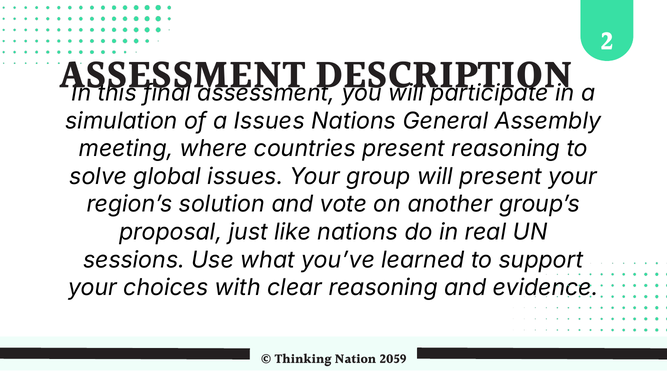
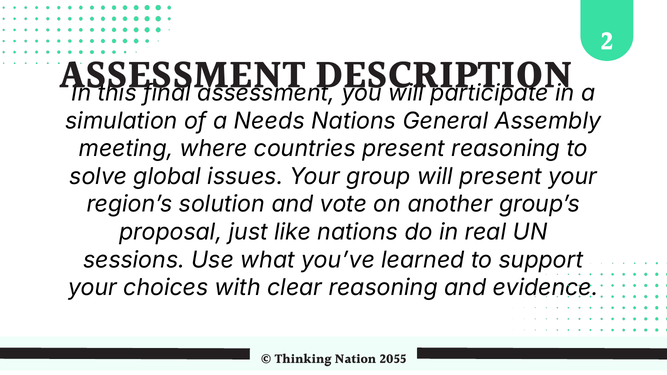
a Issues: Issues -> Needs
2059: 2059 -> 2055
